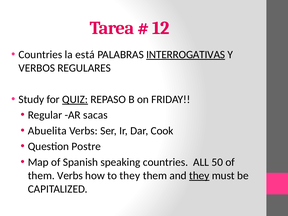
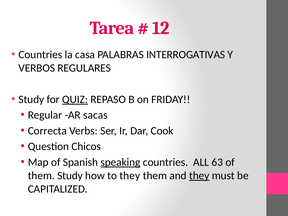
está: está -> casa
INTERROGATIVAS underline: present -> none
Abuelita: Abuelita -> Correcta
Postre: Postre -> Chicos
speaking underline: none -> present
50: 50 -> 63
them Verbs: Verbs -> Study
